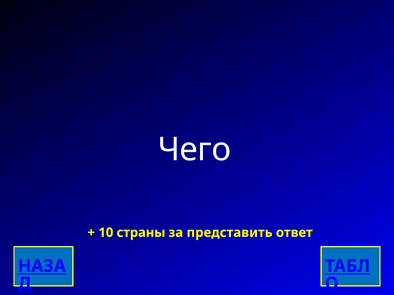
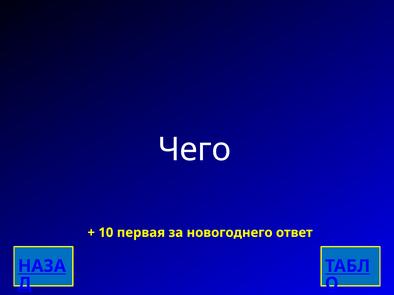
страны: страны -> первая
представить: представить -> новогоднего
